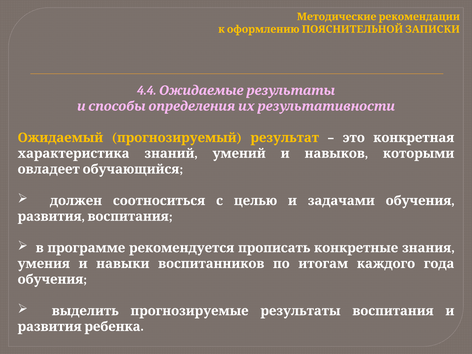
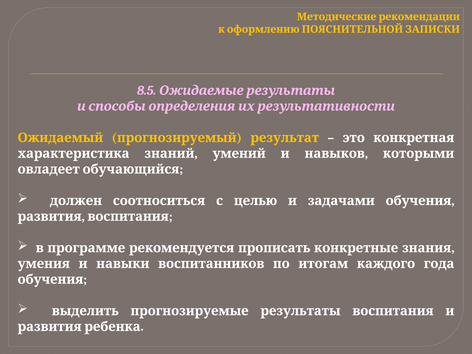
4.4: 4.4 -> 8.5
